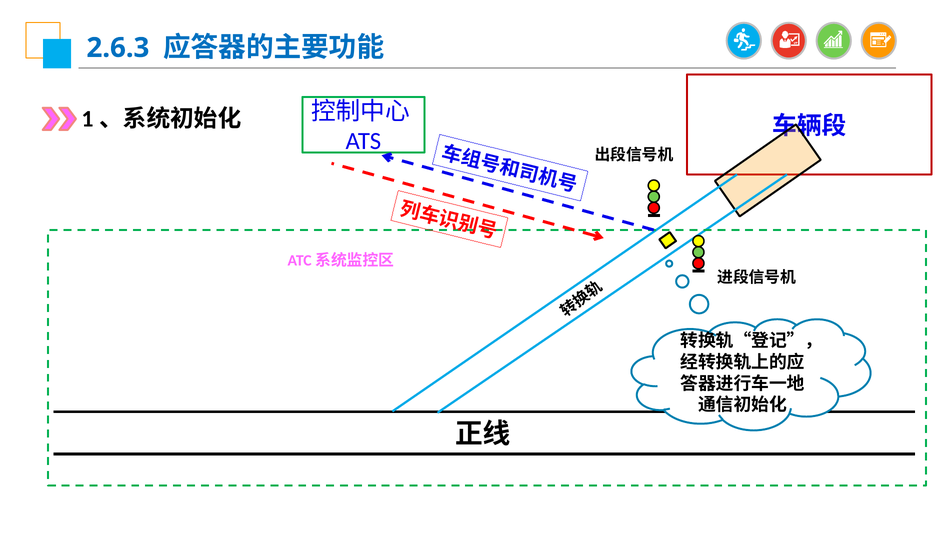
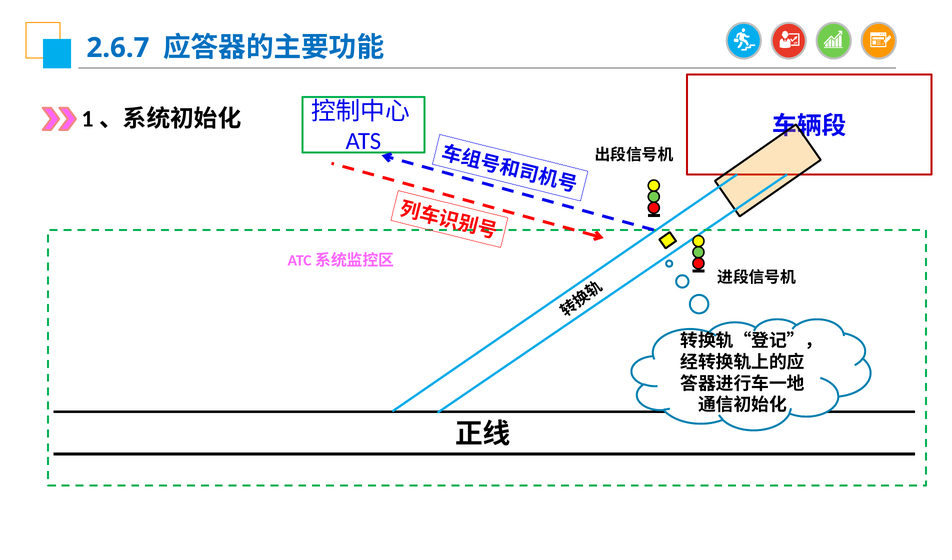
2.6.3: 2.6.3 -> 2.6.7
